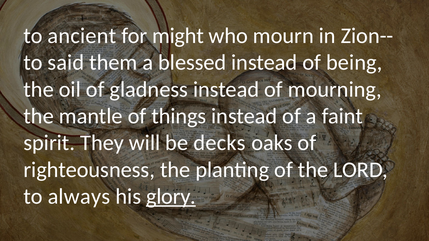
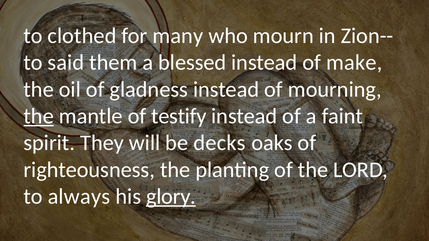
ancient: ancient -> clothed
might: might -> many
being: being -> make
the at (39, 116) underline: none -> present
things: things -> testify
